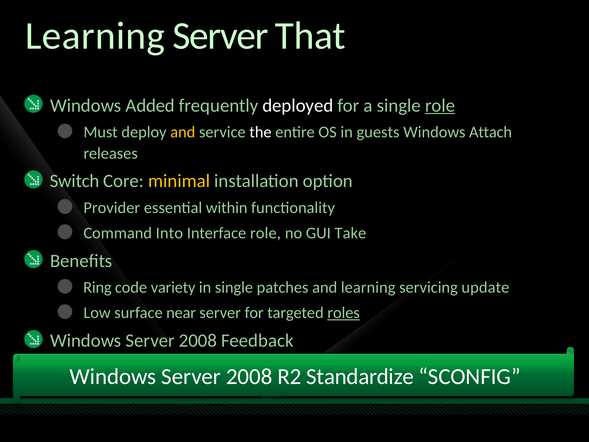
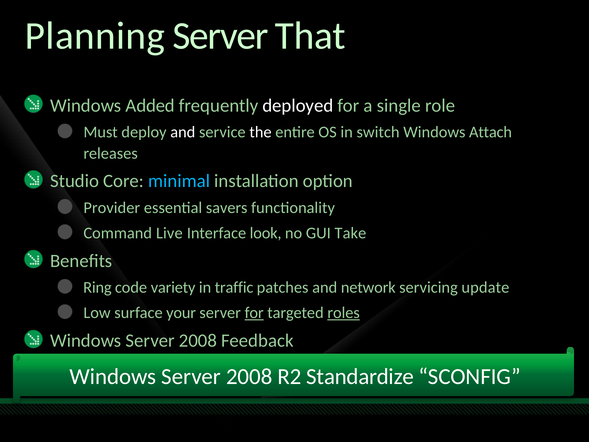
Learning at (95, 36): Learning -> Planning
role at (440, 105) underline: present -> none
and at (183, 132) colour: yellow -> white
guests: guests -> switch
Switch: Switch -> Studio
minimal colour: yellow -> light blue
within: within -> savers
Into: Into -> Live
Interface role: role -> look
in single: single -> traffic
and learning: learning -> network
near: near -> your
for at (254, 313) underline: none -> present
